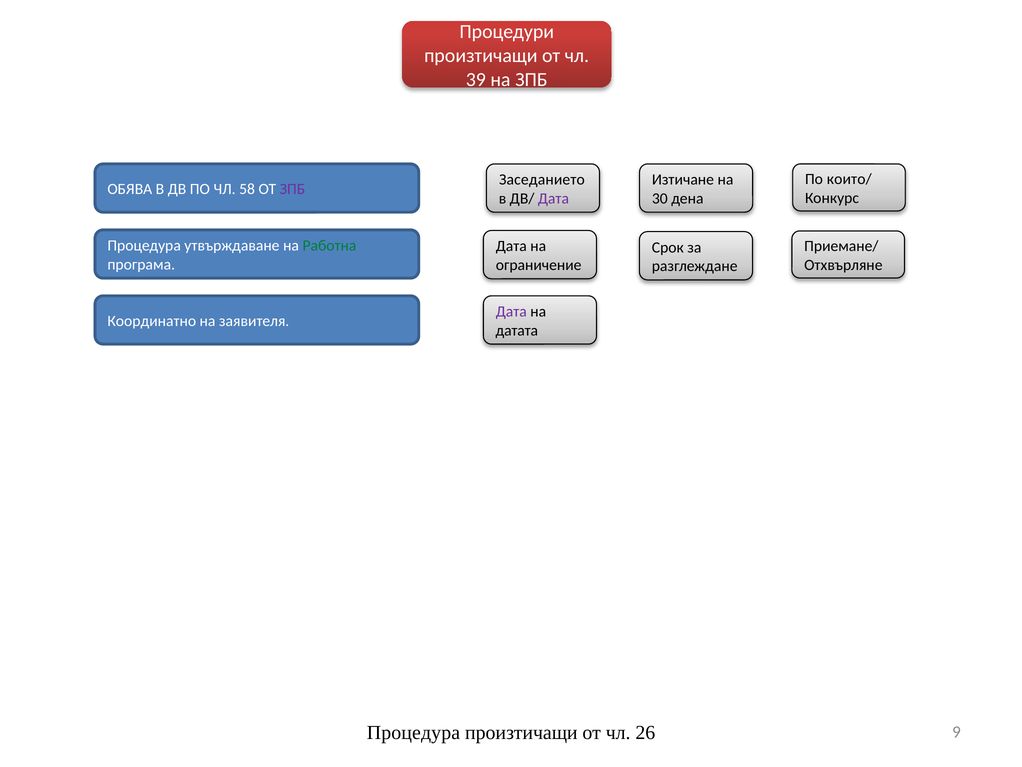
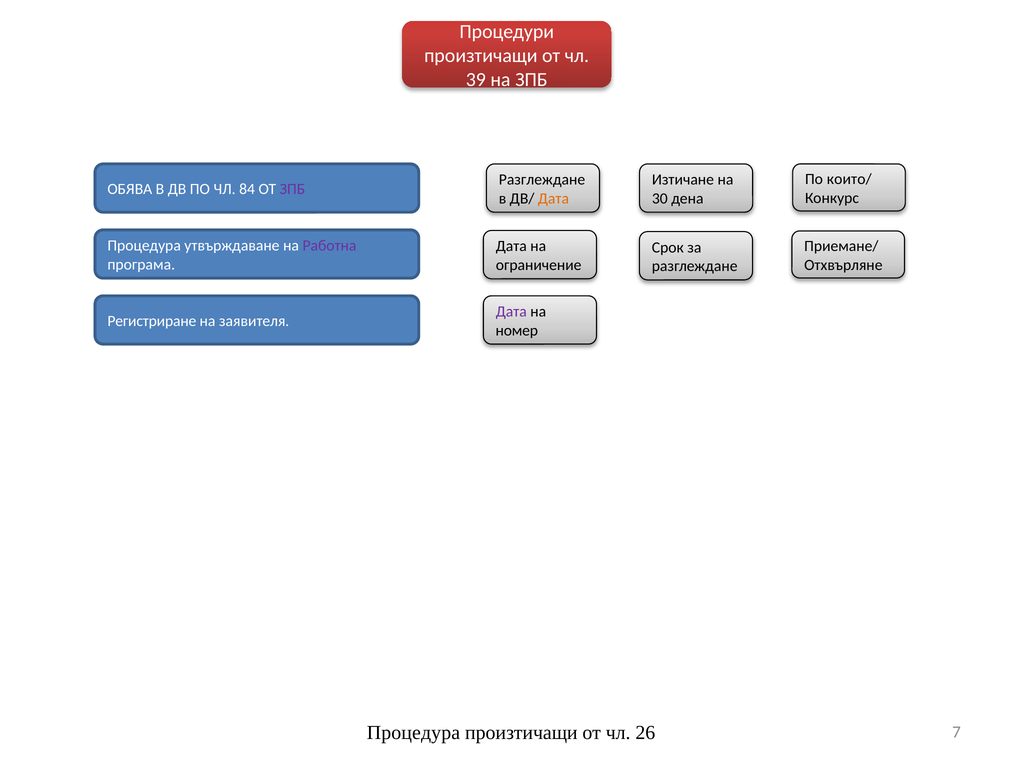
Заседанието at (542, 180): Заседанието -> Разглеждане
58: 58 -> 84
Дата at (553, 198) colour: purple -> orange
Работна colour: green -> purple
Координатно: Координатно -> Регистриране
датата: датата -> номер
9: 9 -> 7
